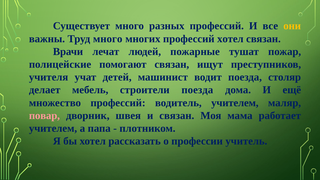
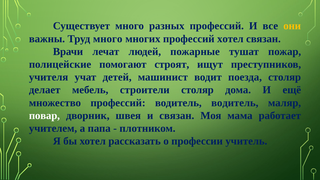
помогают связан: связан -> строят
строители поезда: поезда -> столяр
водитель учителем: учителем -> водитель
повар colour: pink -> white
